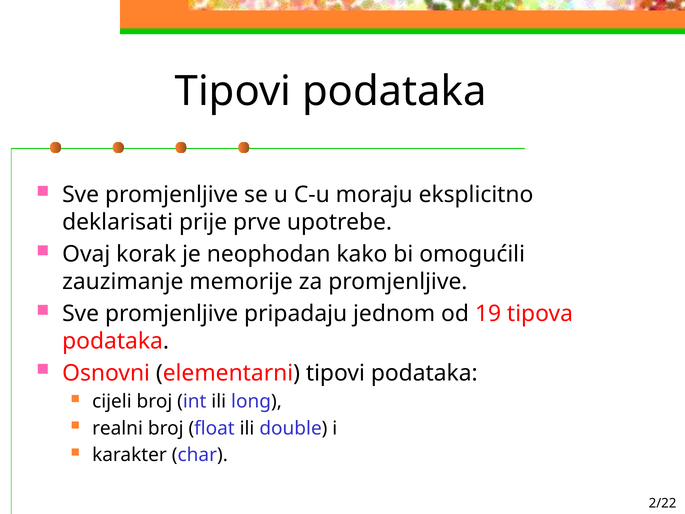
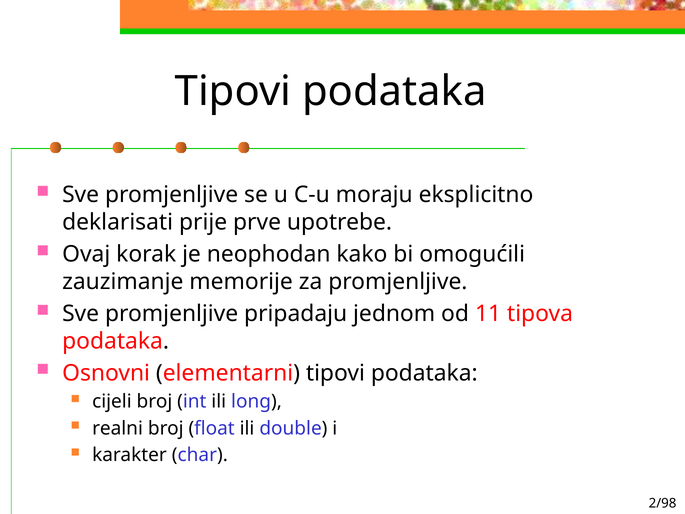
19: 19 -> 11
2/22: 2/22 -> 2/98
